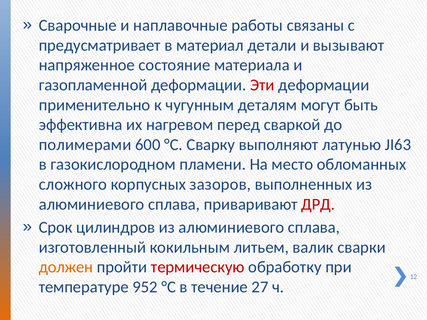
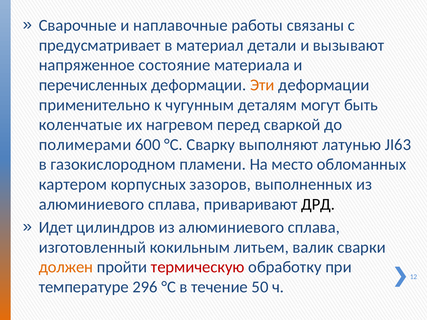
газопламенной: газопламенной -> перечисленных
Эти colour: red -> orange
эффективна: эффективна -> коленчатые
сложного: сложного -> картером
ДРД colour: red -> black
Срок: Срок -> Идет
952: 952 -> 296
27: 27 -> 50
